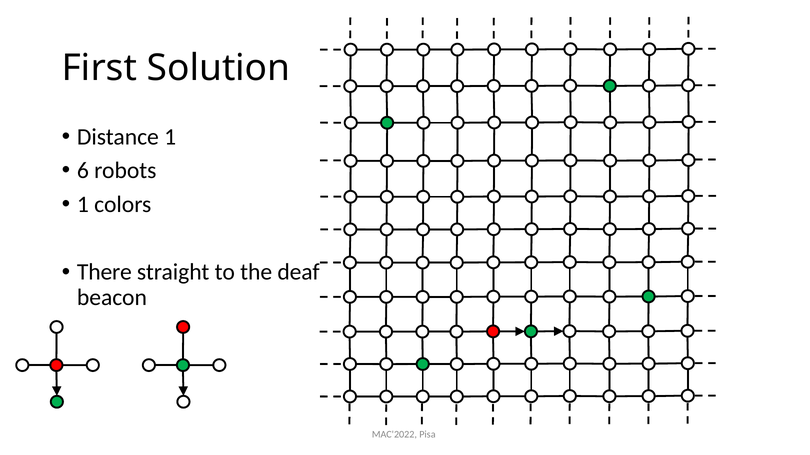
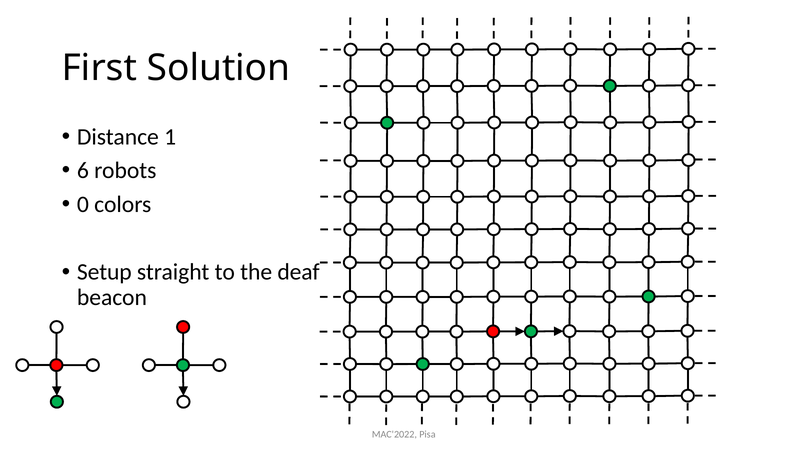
1 at (83, 205): 1 -> 0
There: There -> Setup
